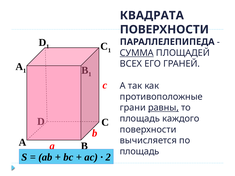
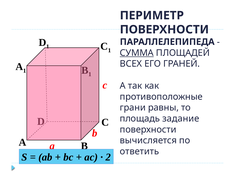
КВАДРАТА: КВАДРАТА -> ПЕРИМЕТР
равны underline: present -> none
каждого: каждого -> задание
площадь at (139, 152): площадь -> ответить
